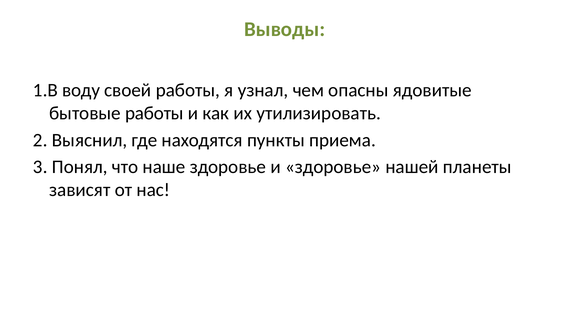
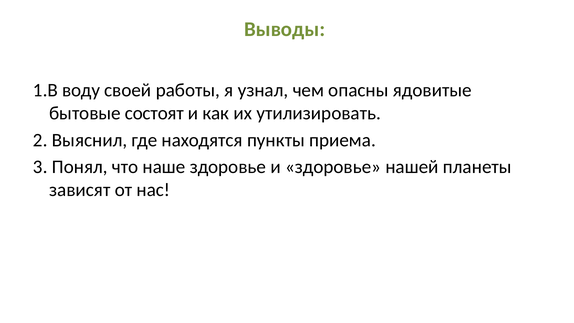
бытовые работы: работы -> состоят
